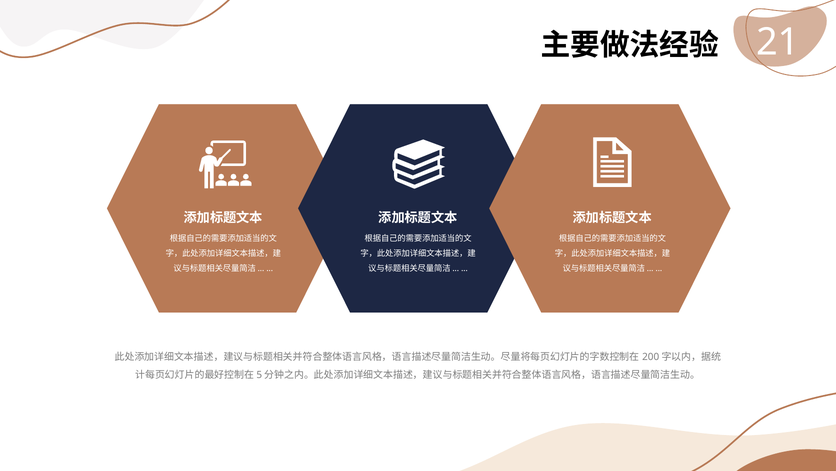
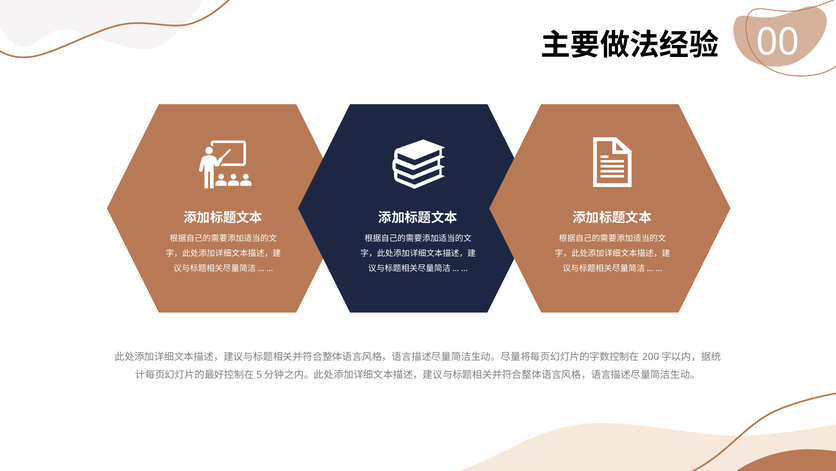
21: 21 -> 00
